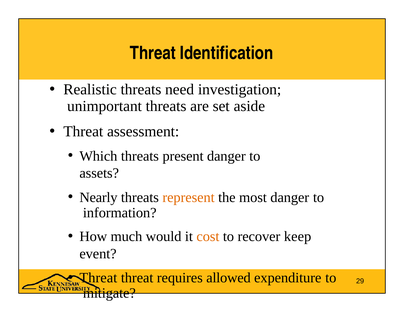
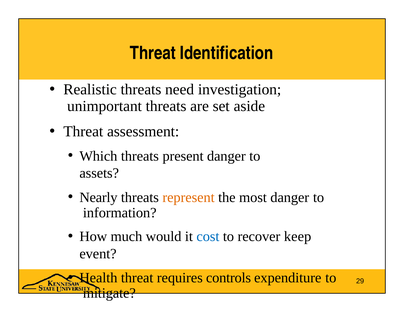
cost colour: orange -> blue
Threat at (98, 278): Threat -> Health
allowed: allowed -> controls
